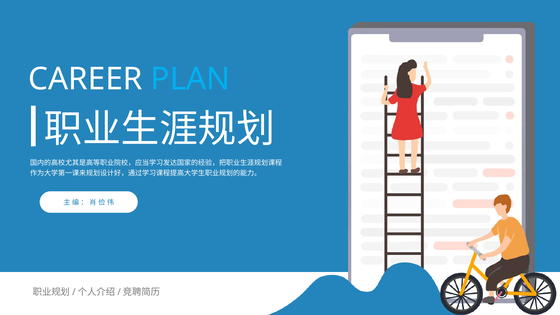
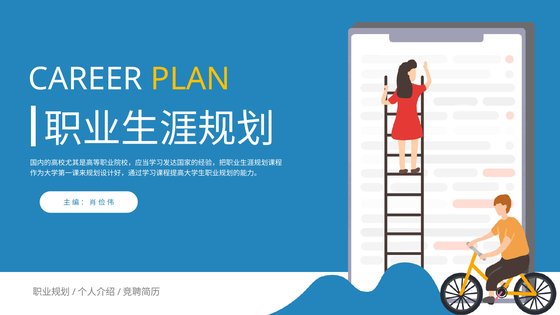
PLAN colour: light blue -> yellow
